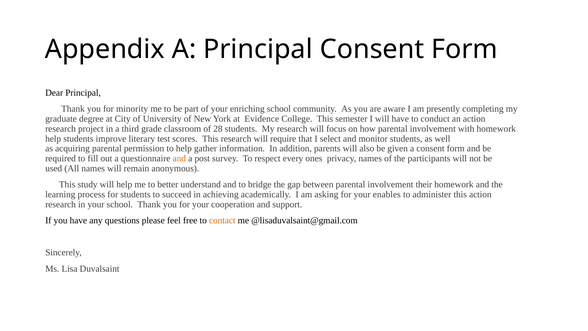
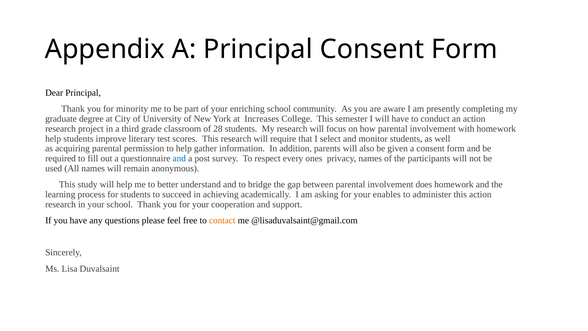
Evidence: Evidence -> Increases
and at (179, 158) colour: orange -> blue
their: their -> does
